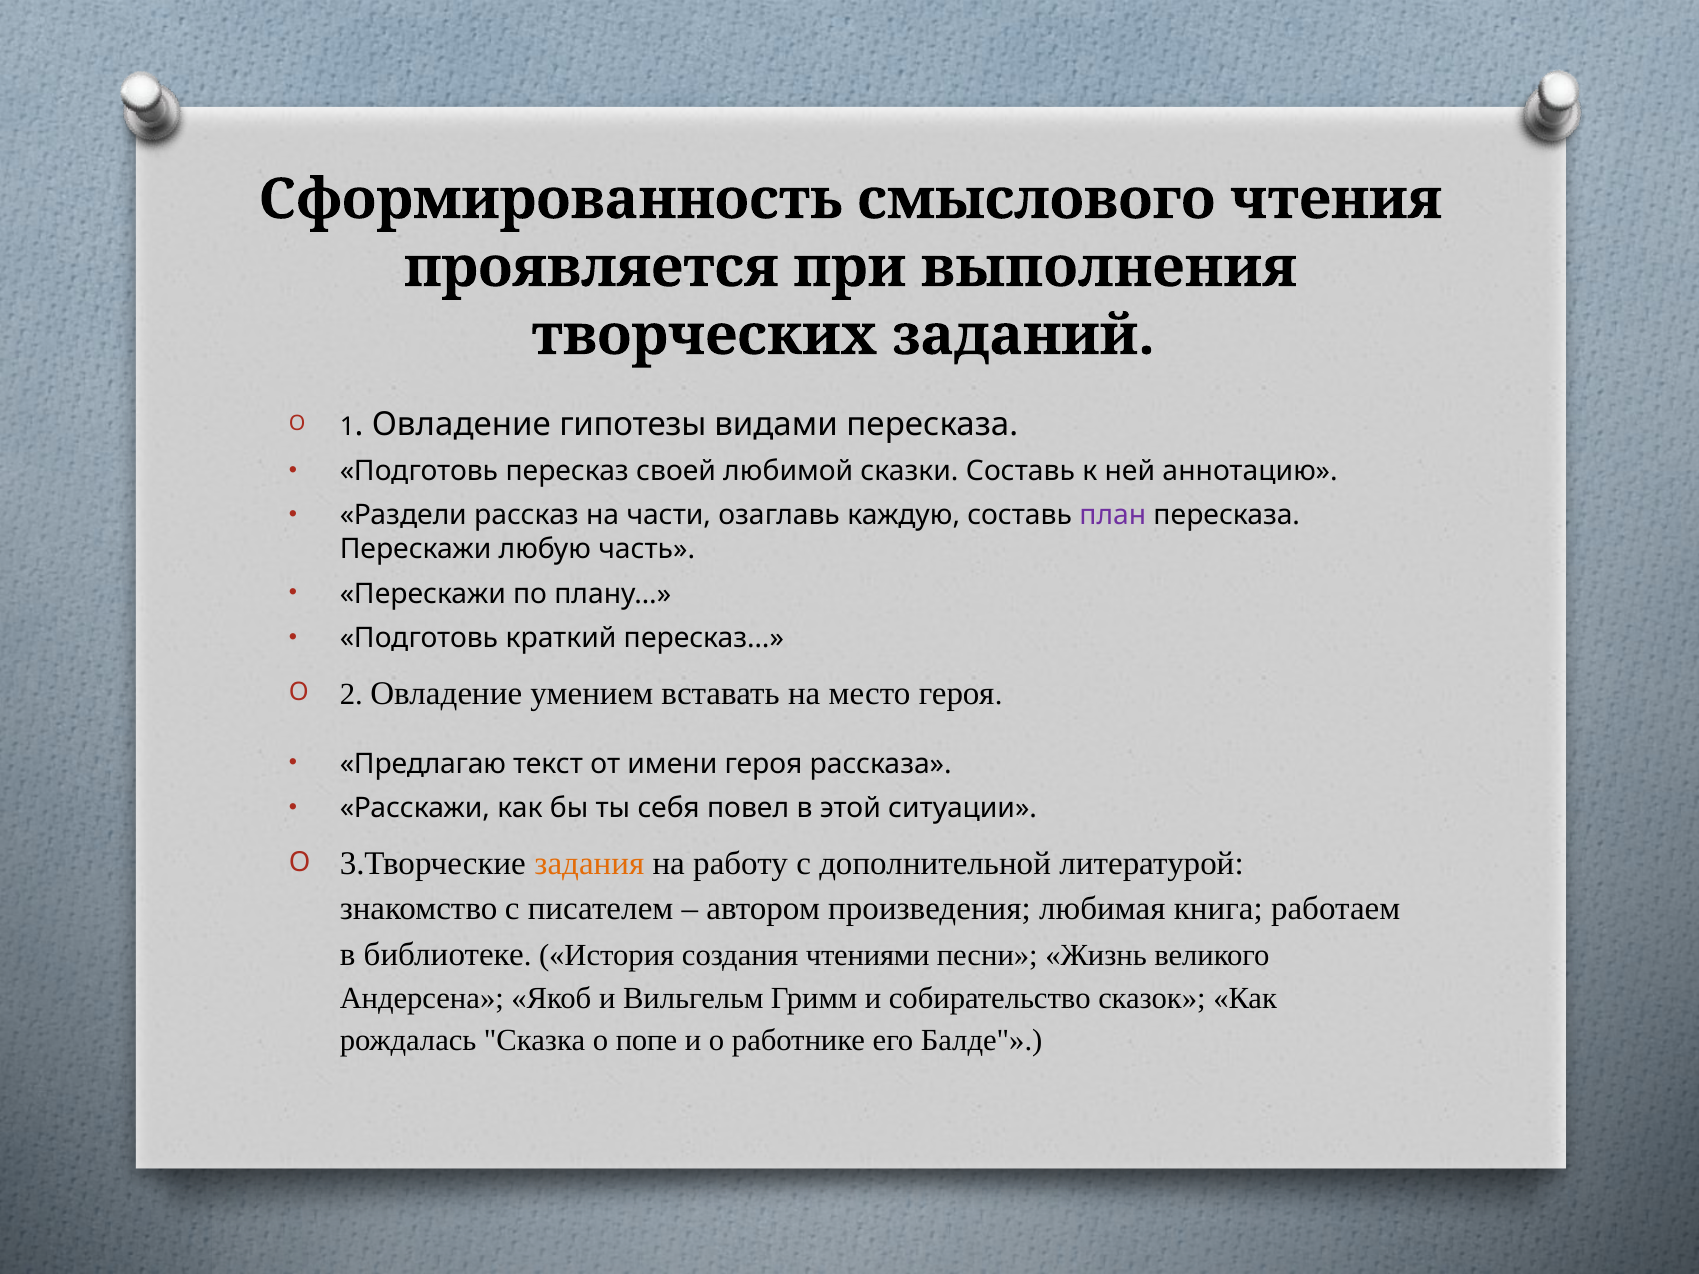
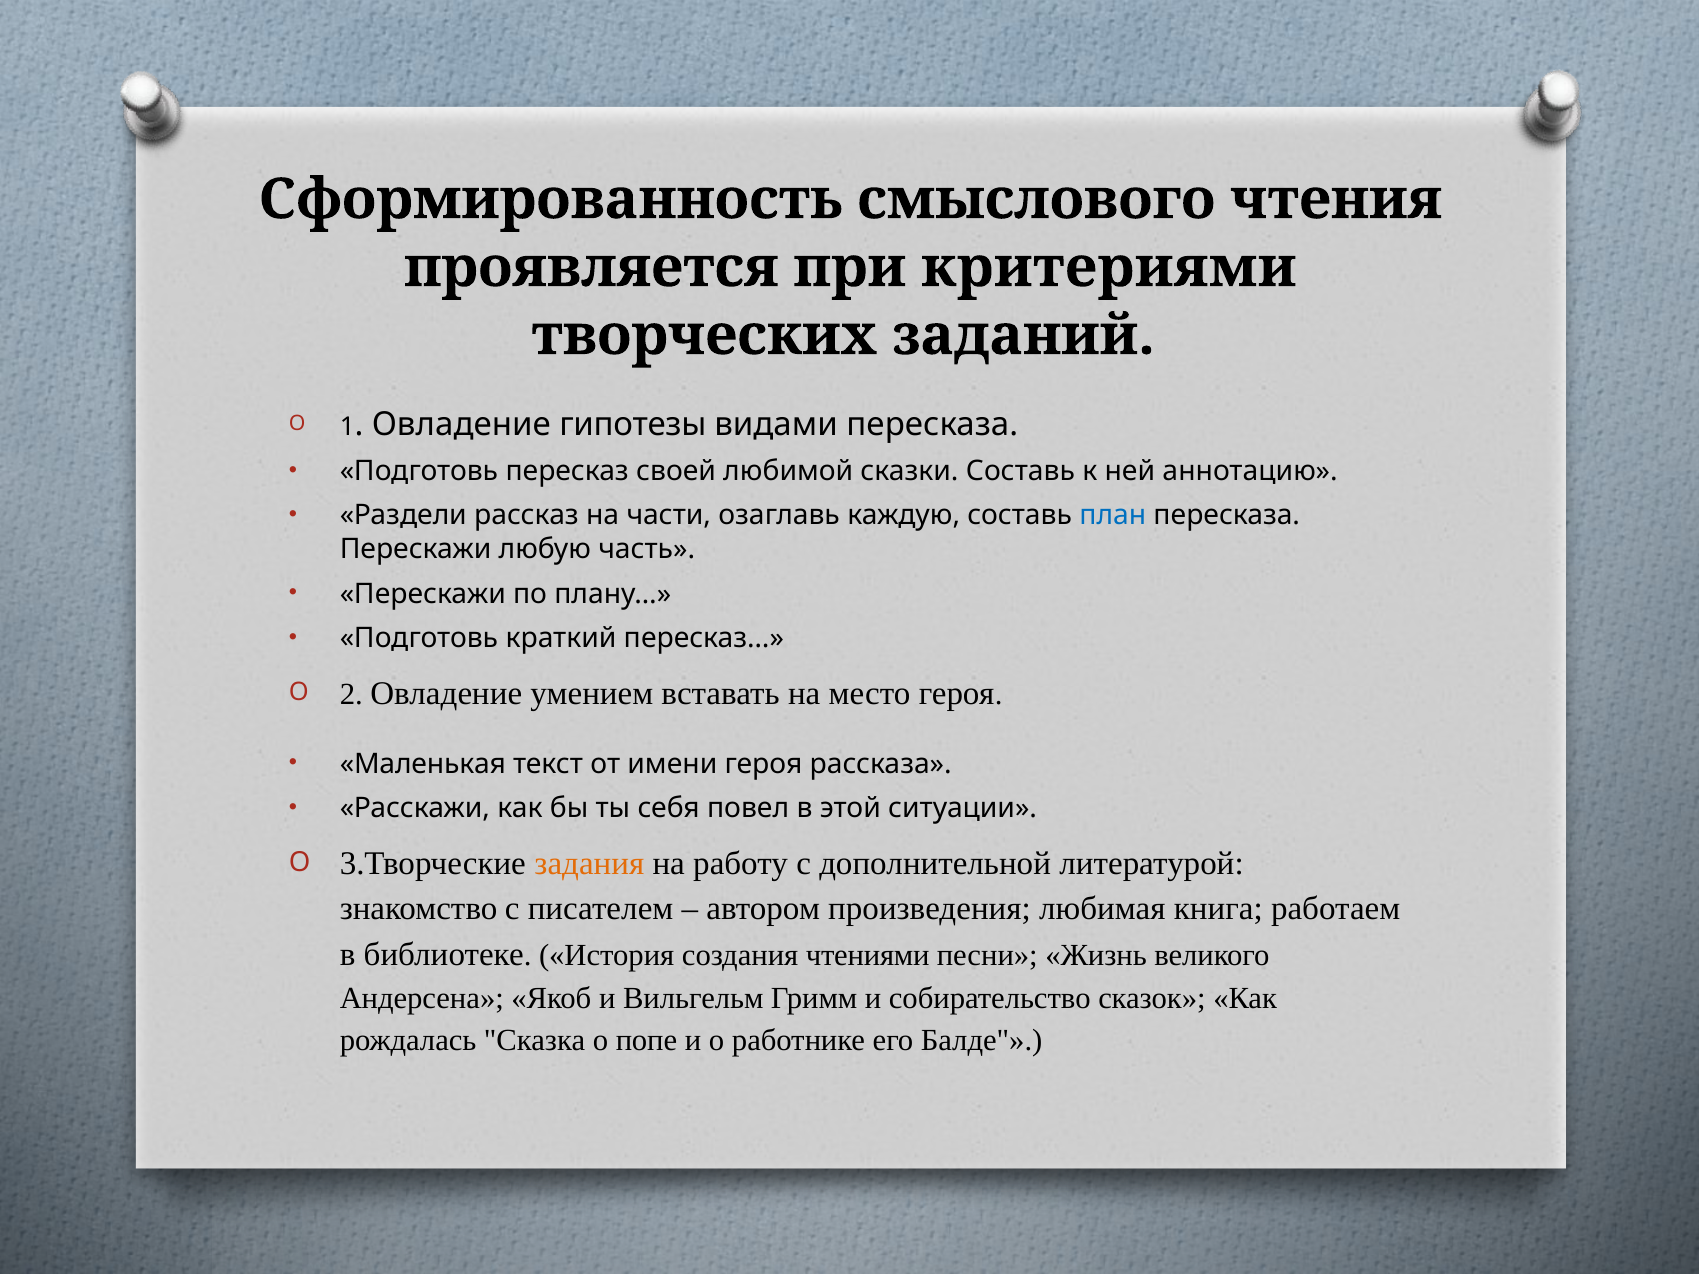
выполнения: выполнения -> критериями
план colour: purple -> blue
Предлагаю: Предлагаю -> Маленькая
